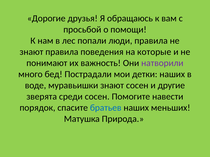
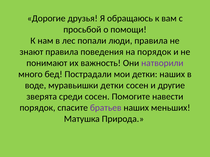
на которые: которые -> порядок
муравьишки знают: знают -> детки
братьев colour: blue -> purple
